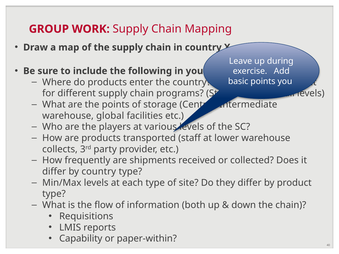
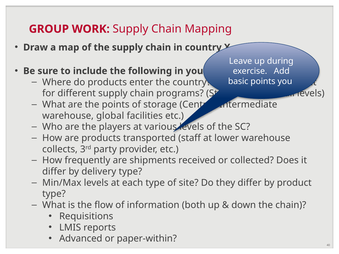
by country: country -> delivery
Capability: Capability -> Advanced
